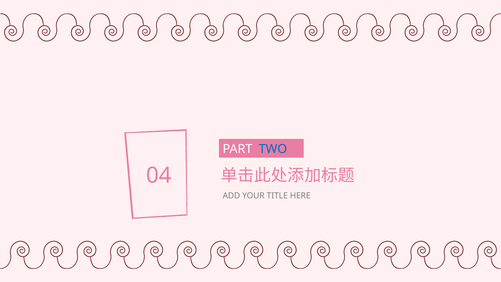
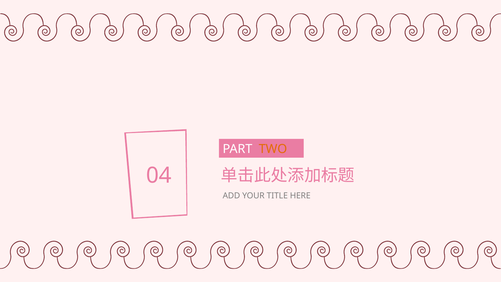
TWO colour: blue -> orange
